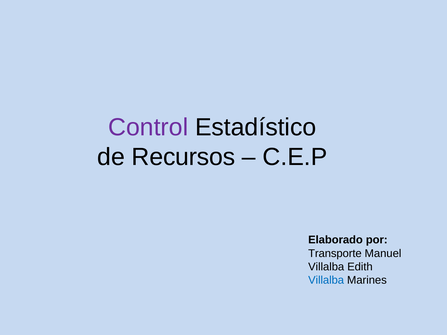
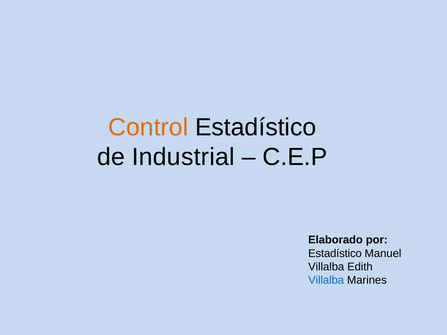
Control colour: purple -> orange
Recursos: Recursos -> Industrial
Transporte at (335, 254): Transporte -> Estadístico
